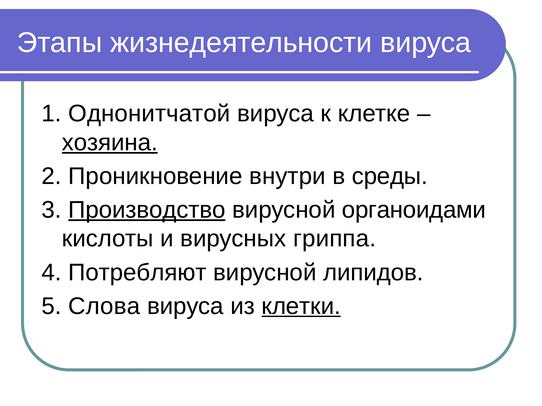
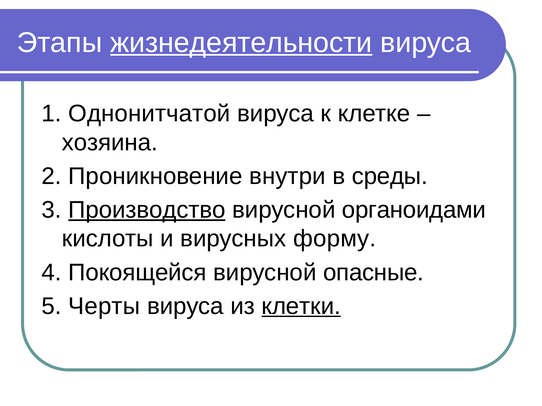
жизнедеятельности underline: none -> present
хозяина underline: present -> none
гриппа: гриппа -> форму
Потребляют: Потребляют -> Покоящейся
липидов: липидов -> опасные
Слова: Слова -> Черты
